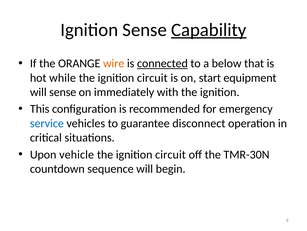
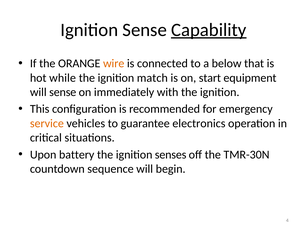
connected underline: present -> none
circuit at (152, 78): circuit -> match
service colour: blue -> orange
disconnect: disconnect -> electronics
vehicle: vehicle -> battery
circuit at (171, 154): circuit -> senses
